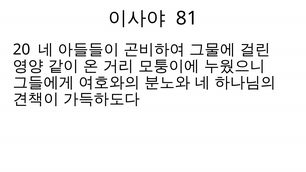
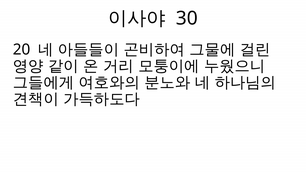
81: 81 -> 30
